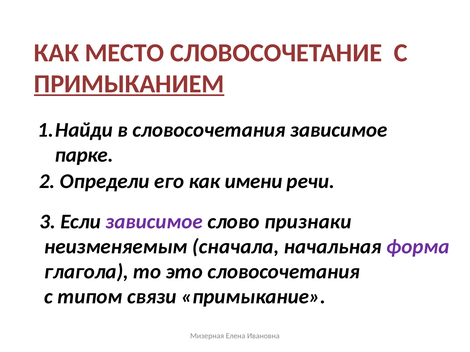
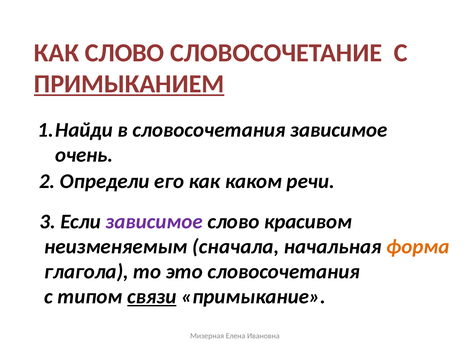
КАК МЕСТО: МЕСТО -> СЛОВО
парке: парке -> очень
имени: имени -> каком
признаки: признаки -> красивом
форма colour: purple -> orange
связи underline: none -> present
